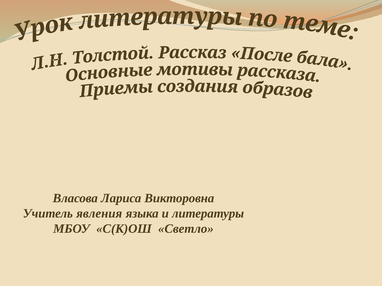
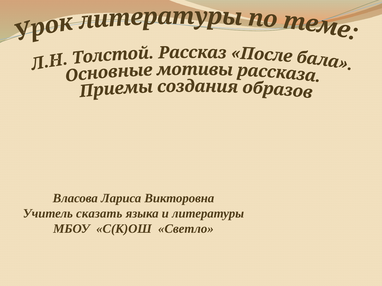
явления: явления -> сказать
